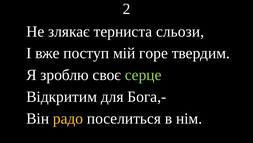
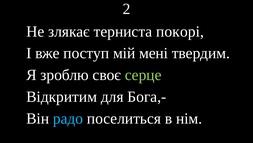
сльози: сльози -> покорі
горе: горе -> мені
радо colour: yellow -> light blue
